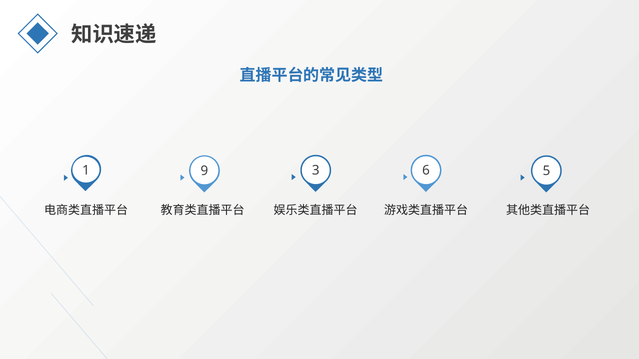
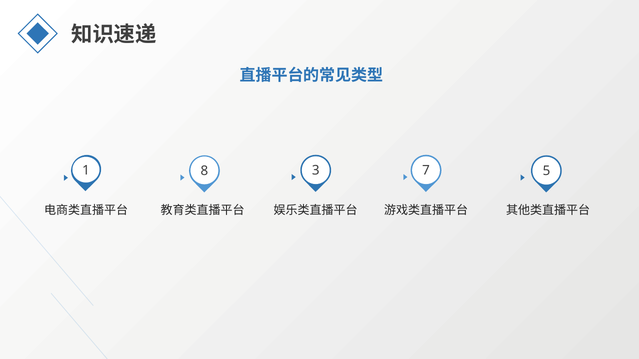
9: 9 -> 8
6: 6 -> 7
